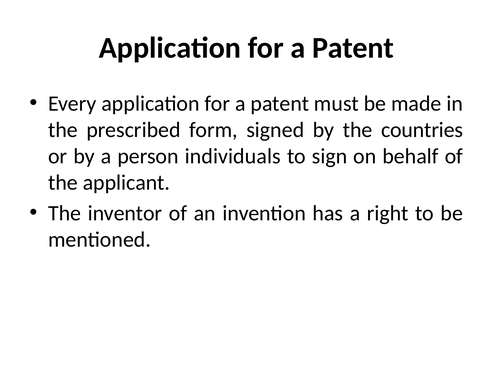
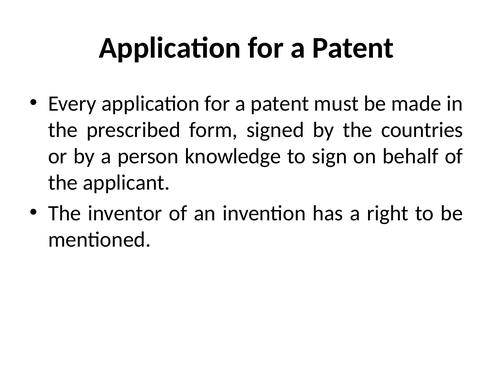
individuals: individuals -> knowledge
